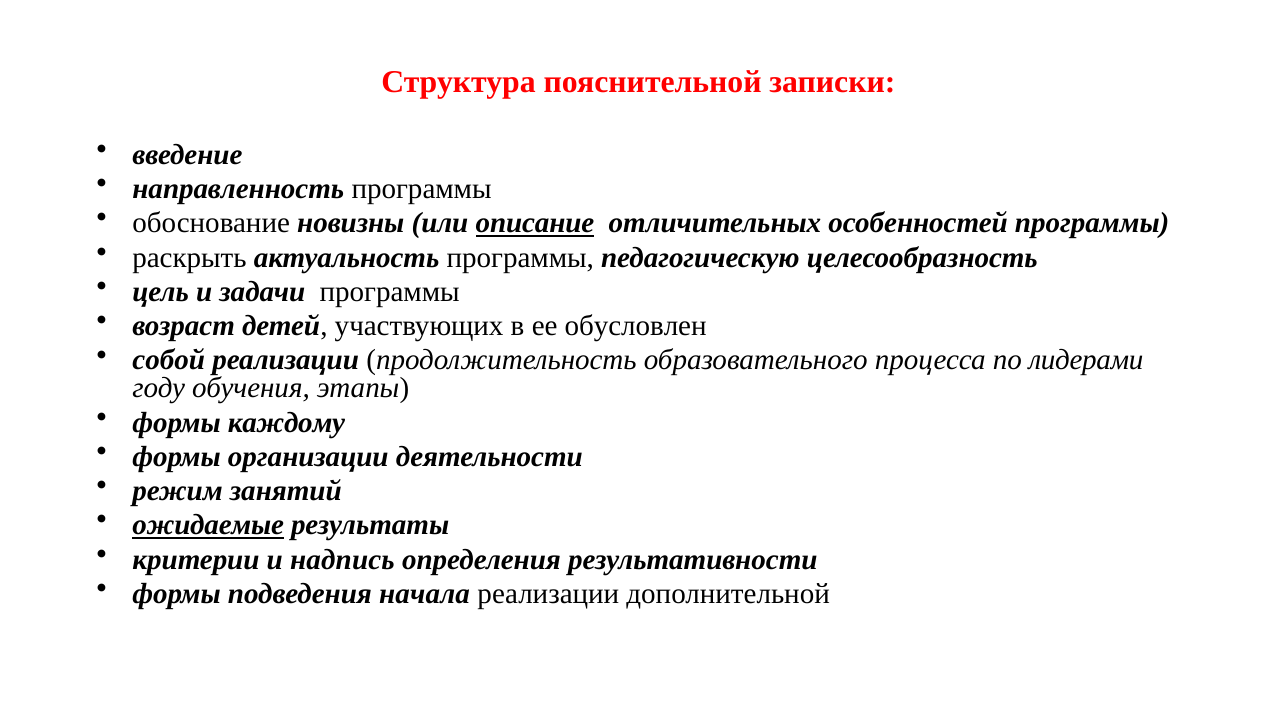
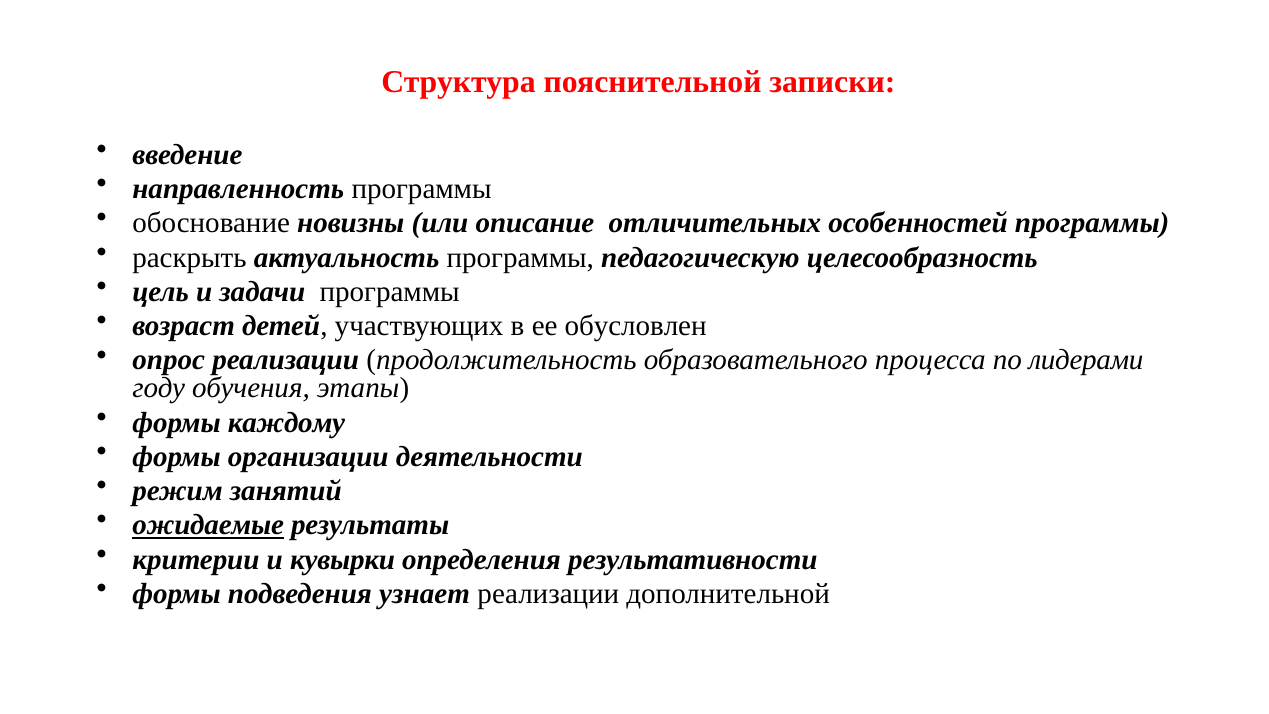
описание underline: present -> none
собой: собой -> опрос
надпись: надпись -> кувырки
начала: начала -> узнает
